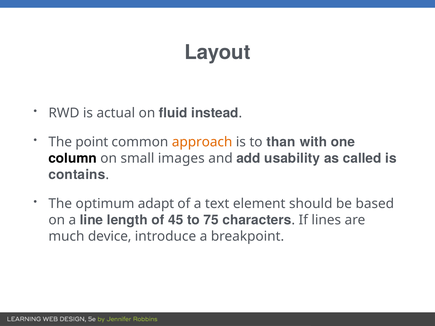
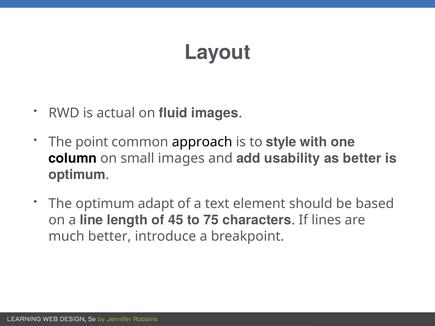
fluid instead: instead -> images
approach colour: orange -> black
than: than -> style
as called: called -> better
contains at (77, 175): contains -> optimum
much device: device -> better
